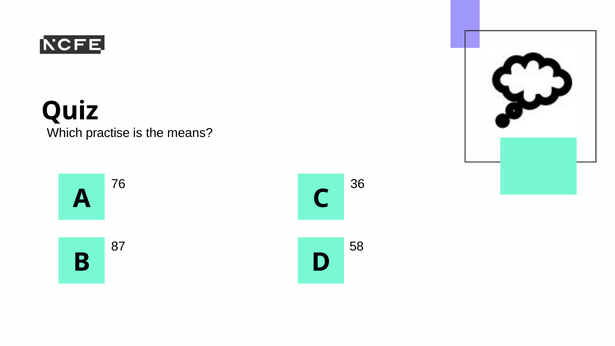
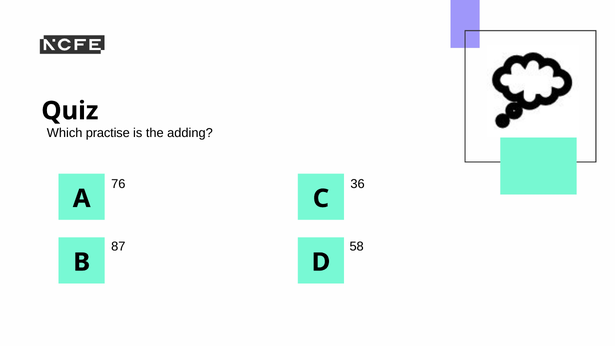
means: means -> adding
